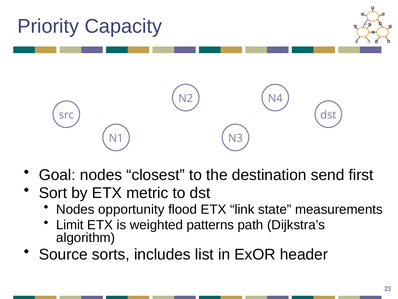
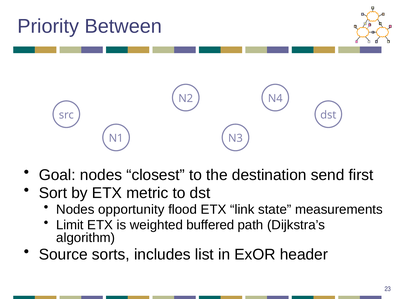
Capacity: Capacity -> Between
patterns: patterns -> buffered
